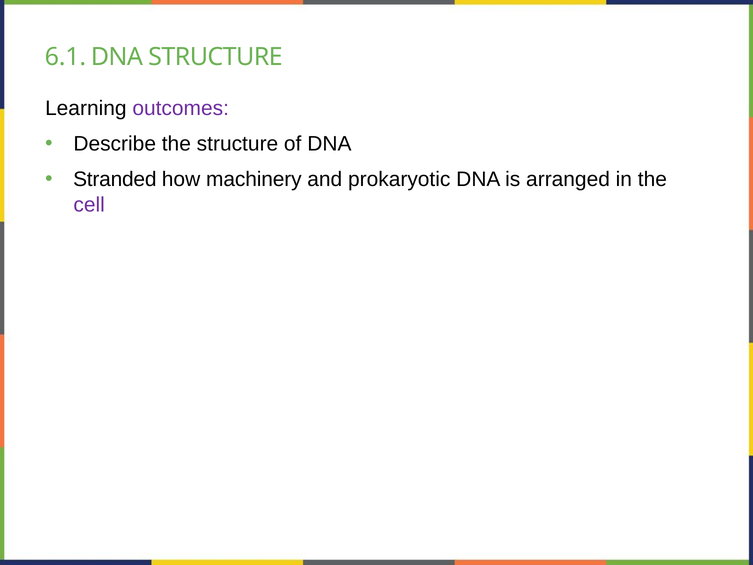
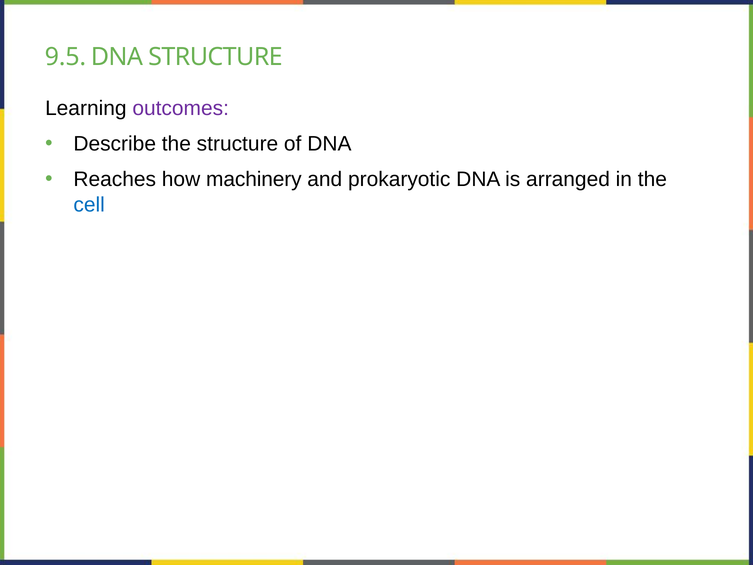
6.1: 6.1 -> 9.5
Stranded: Stranded -> Reaches
cell colour: purple -> blue
